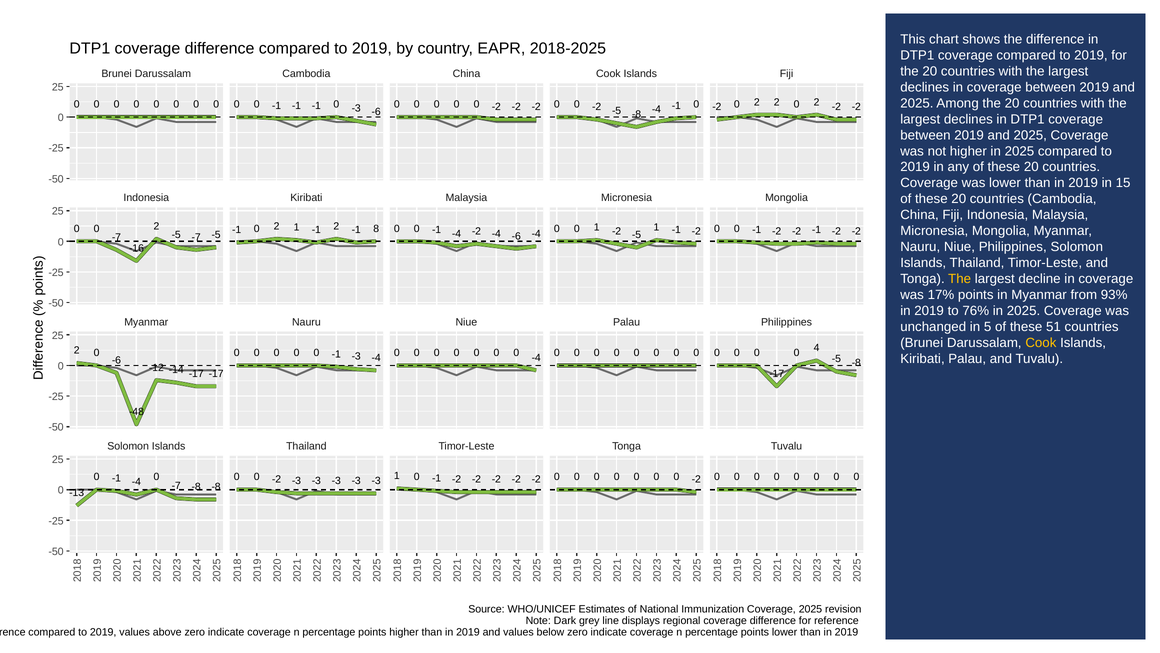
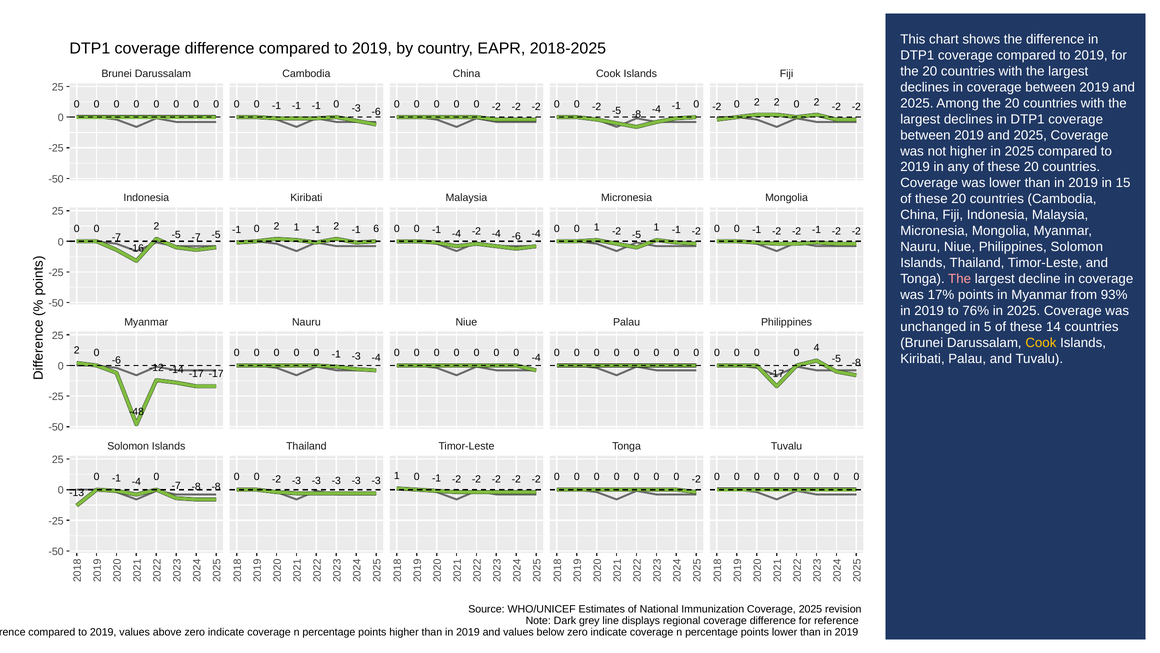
-1 8: 8 -> 6
The at (960, 279) colour: yellow -> pink
51: 51 -> 14
